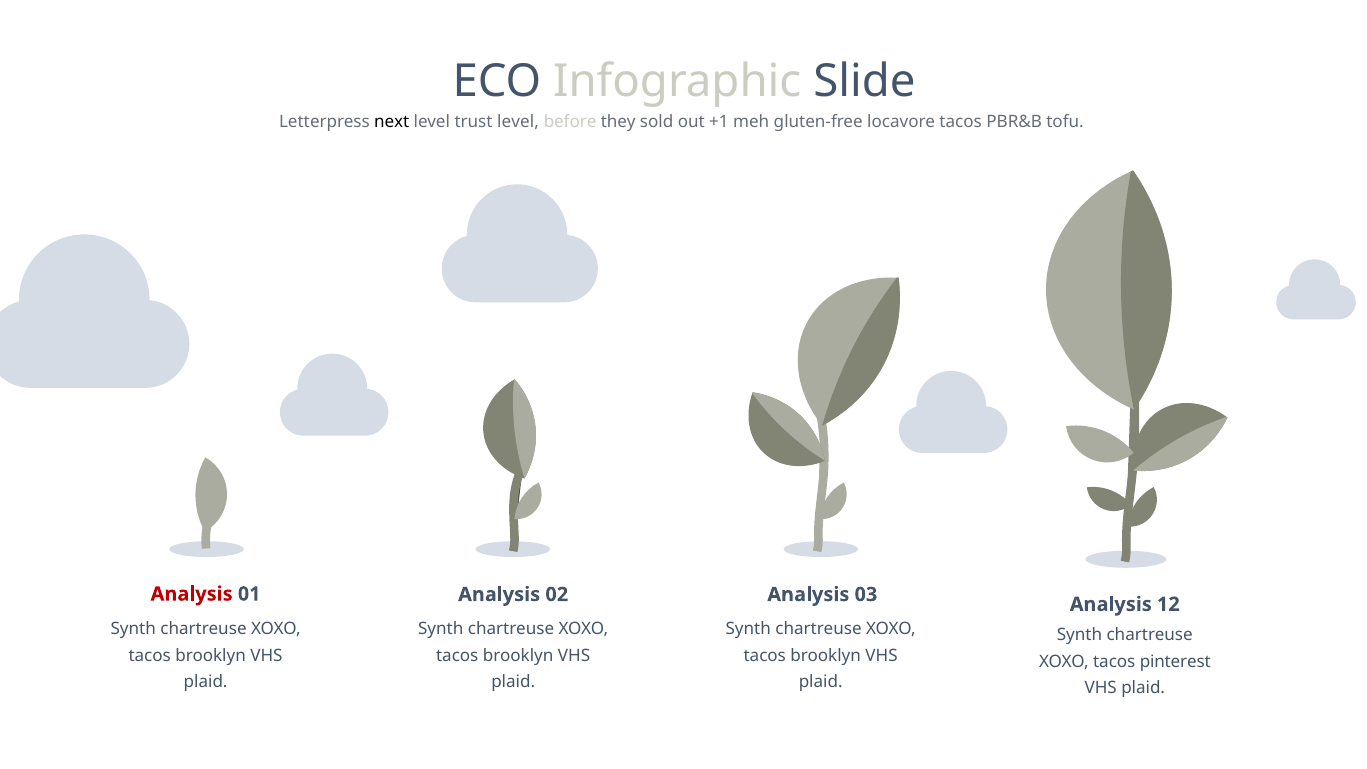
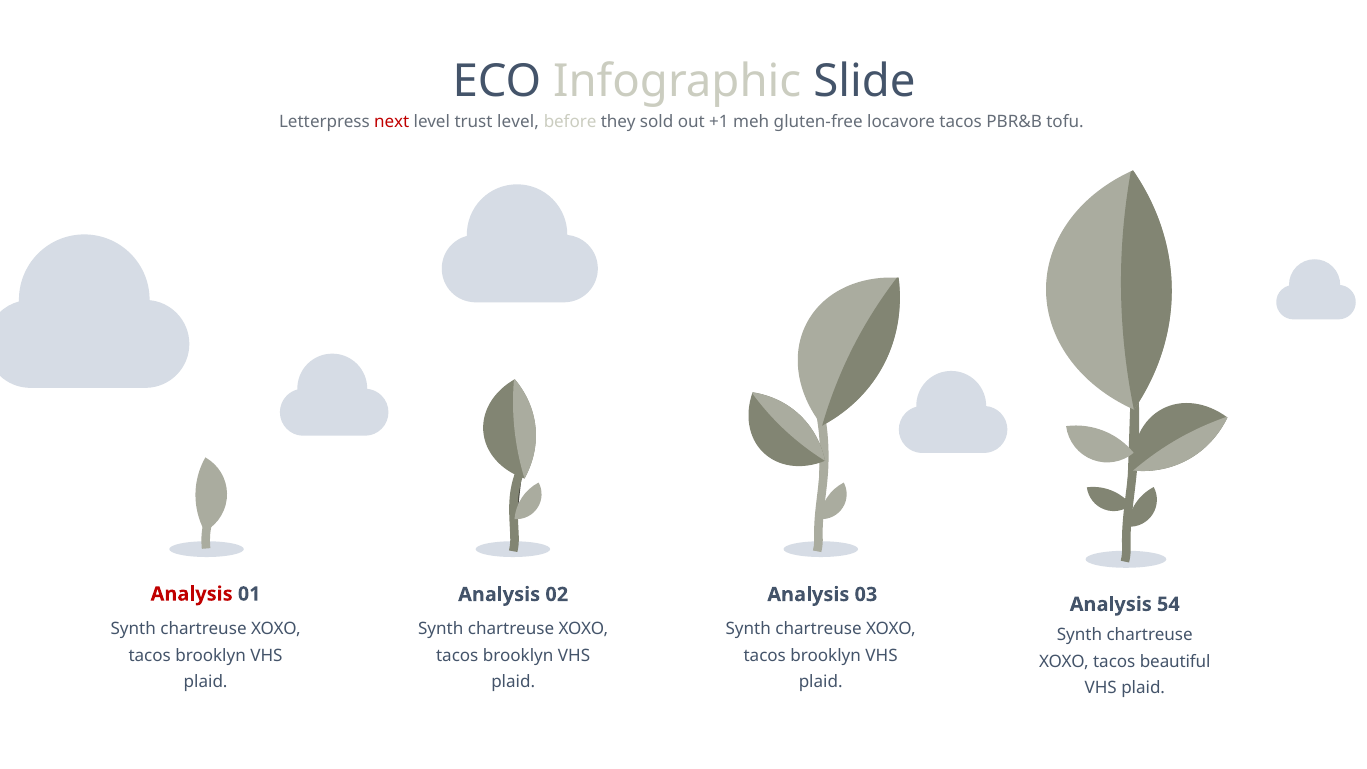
next colour: black -> red
12: 12 -> 54
pinterest: pinterest -> beautiful
